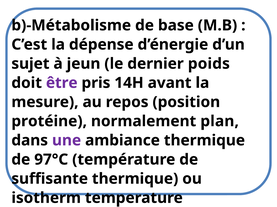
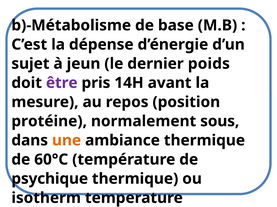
plan: plan -> sous
une colour: purple -> orange
97°C: 97°C -> 60°C
suffisante: suffisante -> psychique
